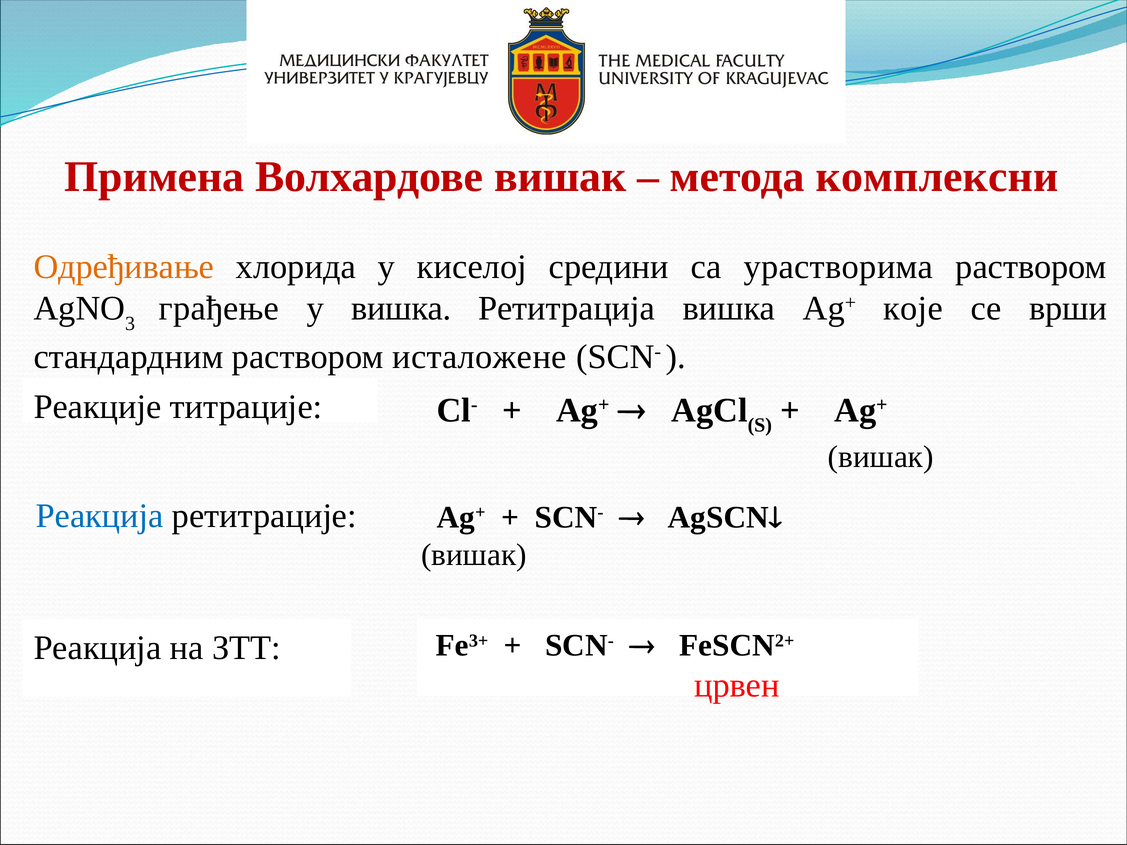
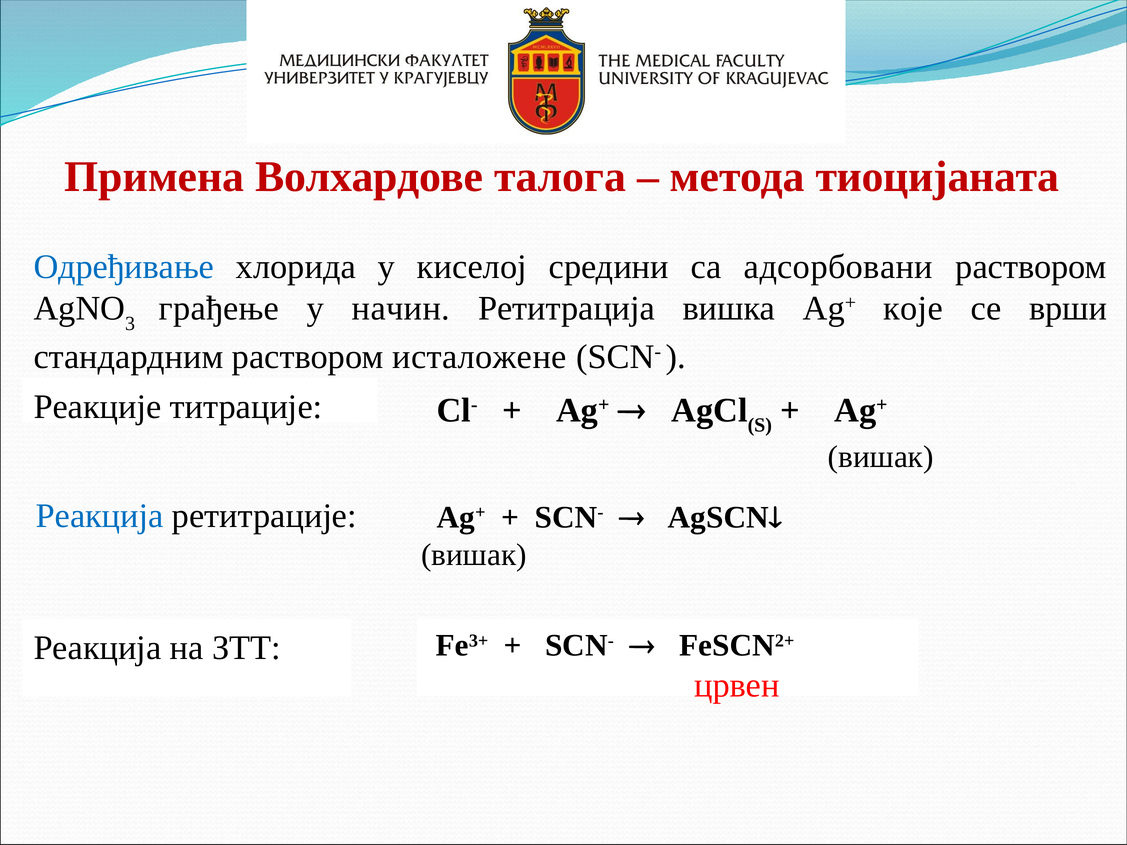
Волхардове вишак: вишак -> талога
комплексни: комплексни -> тиоцијаната
Одређивање colour: orange -> blue
урастворима: урастворима -> адсорбовани
у вишка: вишка -> начин
